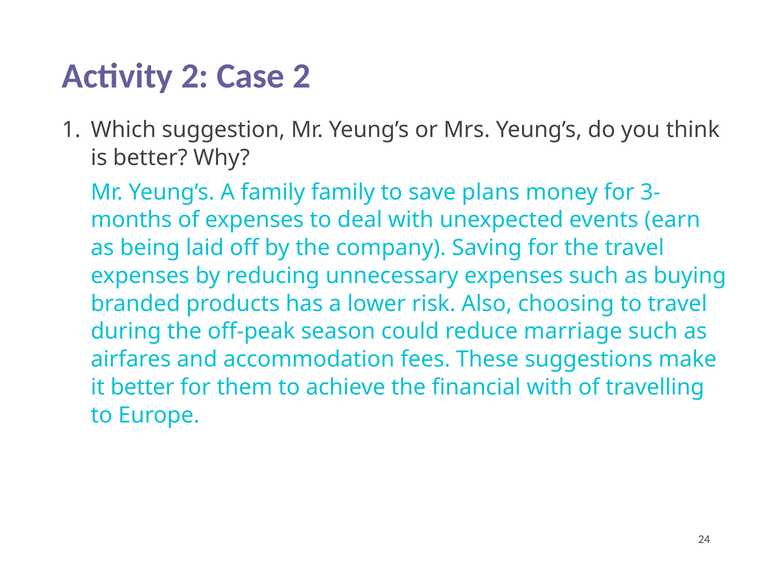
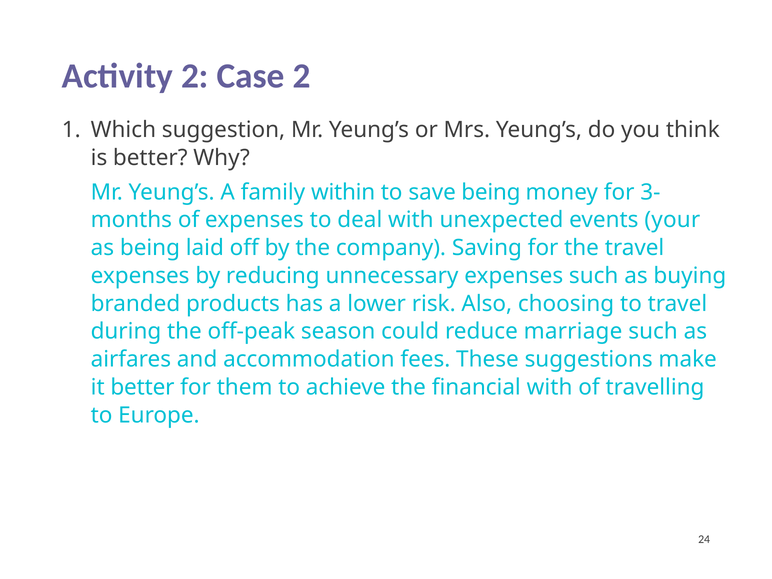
family family: family -> within
save plans: plans -> being
earn: earn -> your
